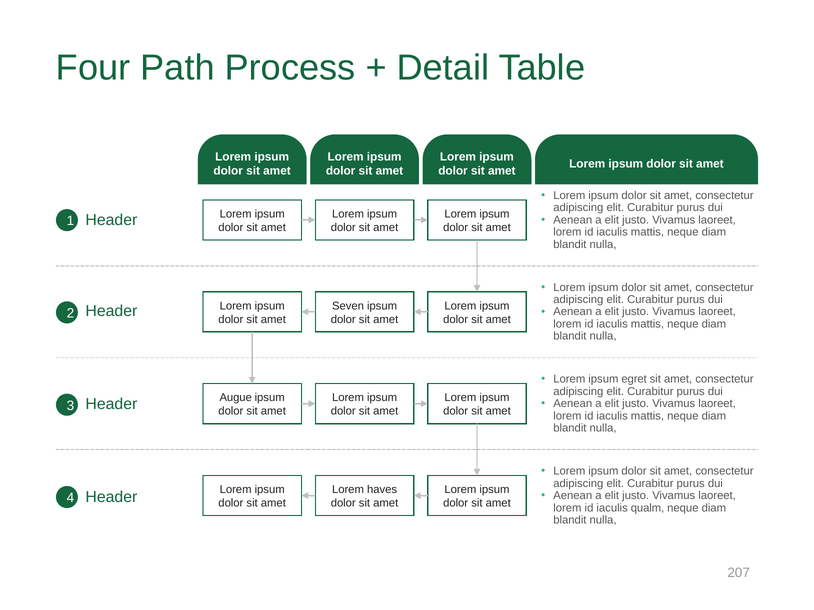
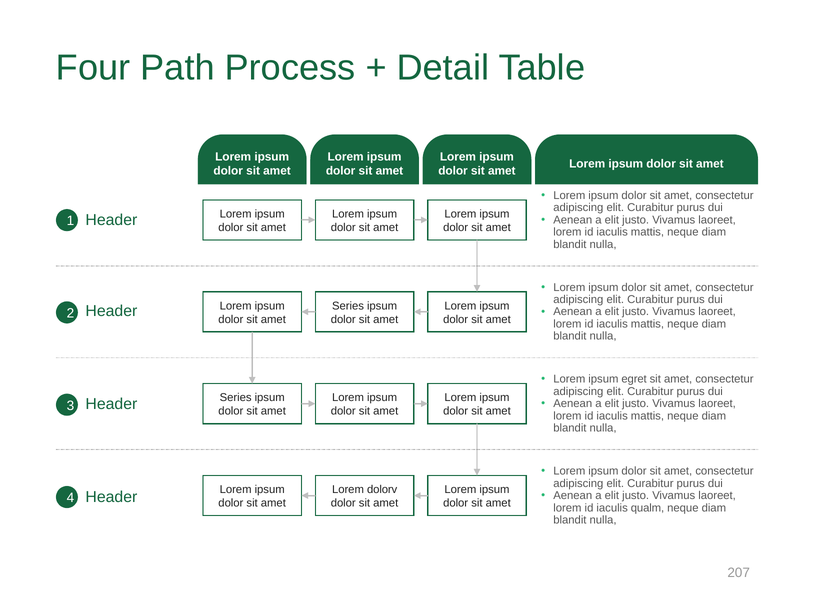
Seven at (348, 306): Seven -> Series
Augue at (236, 398): Augue -> Series
haves: haves -> dolorv
